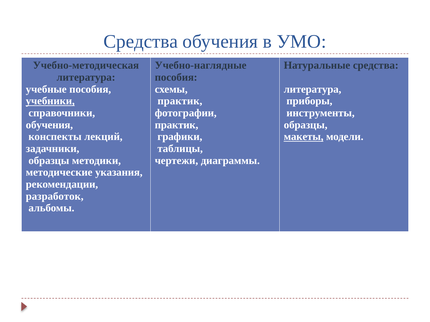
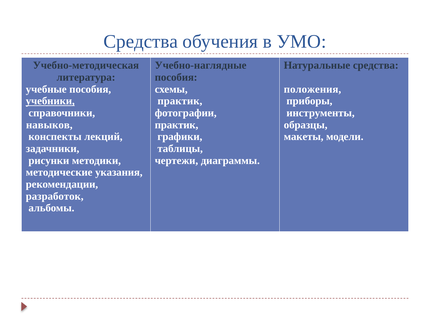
литература at (313, 89): литература -> положения
обучения at (49, 125): обучения -> навыков
макеты underline: present -> none
образцы at (49, 161): образцы -> рисунки
